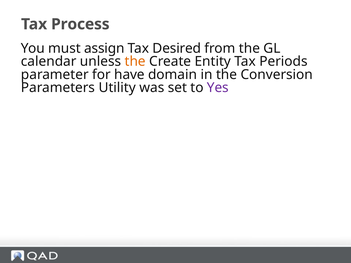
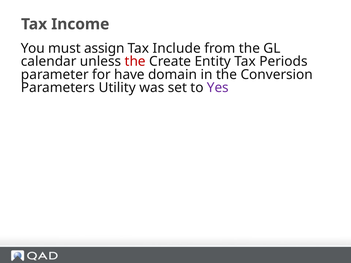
Process: Process -> Income
Desired: Desired -> Include
the at (135, 62) colour: orange -> red
